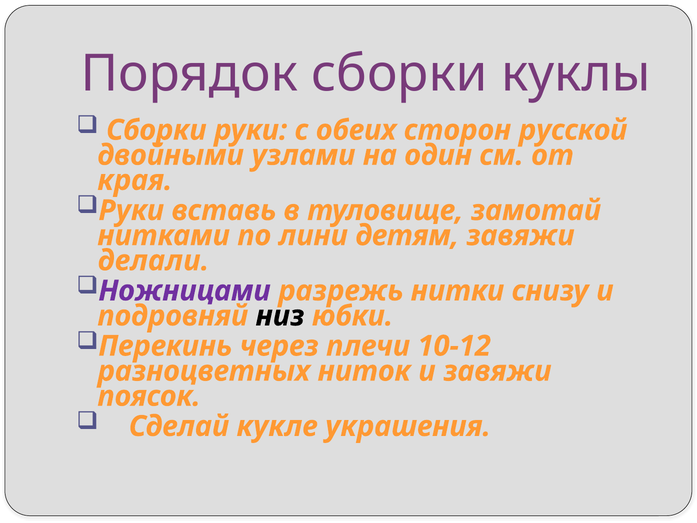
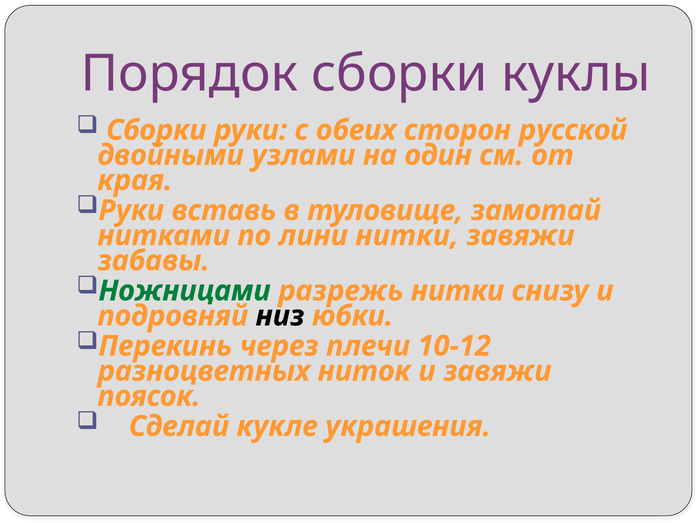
лини детям: детям -> нитки
делали: делали -> забавы
Ножницами colour: purple -> green
